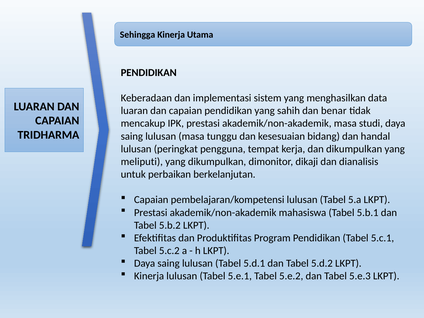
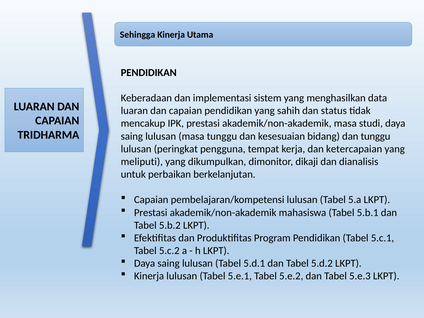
benar: benar -> status
dan handal: handal -> tunggu
dan dikumpulkan: dikumpulkan -> ketercapaian
